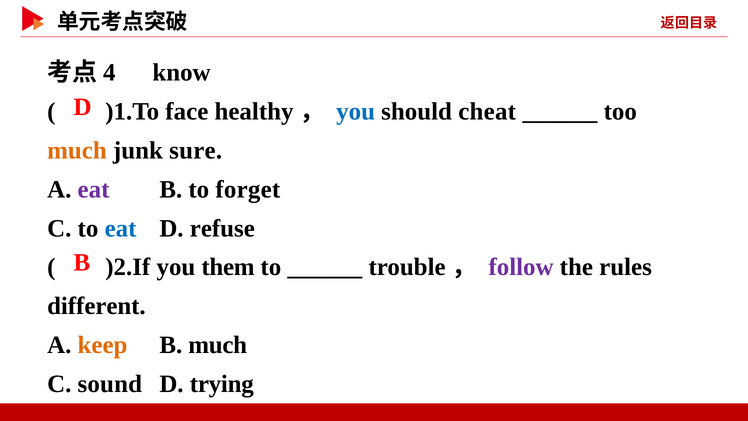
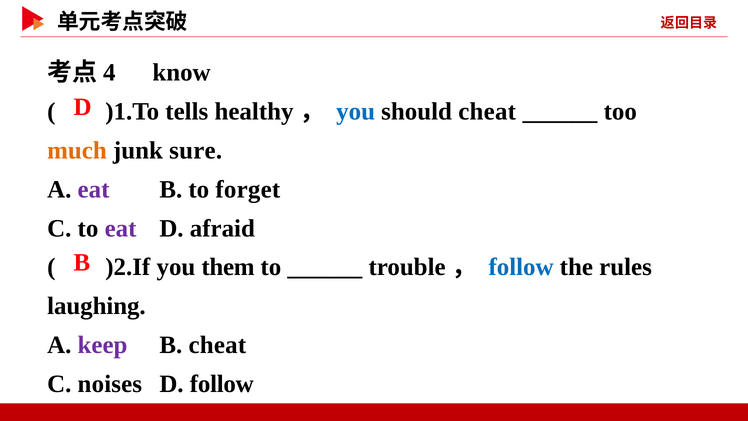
face: face -> tells
eat at (121, 228) colour: blue -> purple
refuse: refuse -> afraid
follow at (521, 267) colour: purple -> blue
different: different -> laughing
keep colour: orange -> purple
B much: much -> cheat
sound: sound -> noises
D trying: trying -> follow
